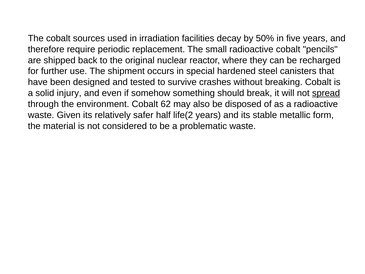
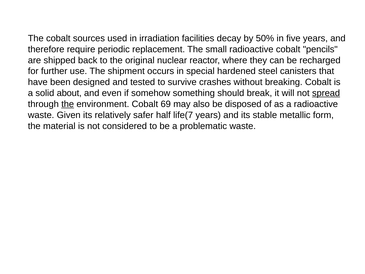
injury: injury -> about
the at (68, 104) underline: none -> present
62: 62 -> 69
life(2: life(2 -> life(7
